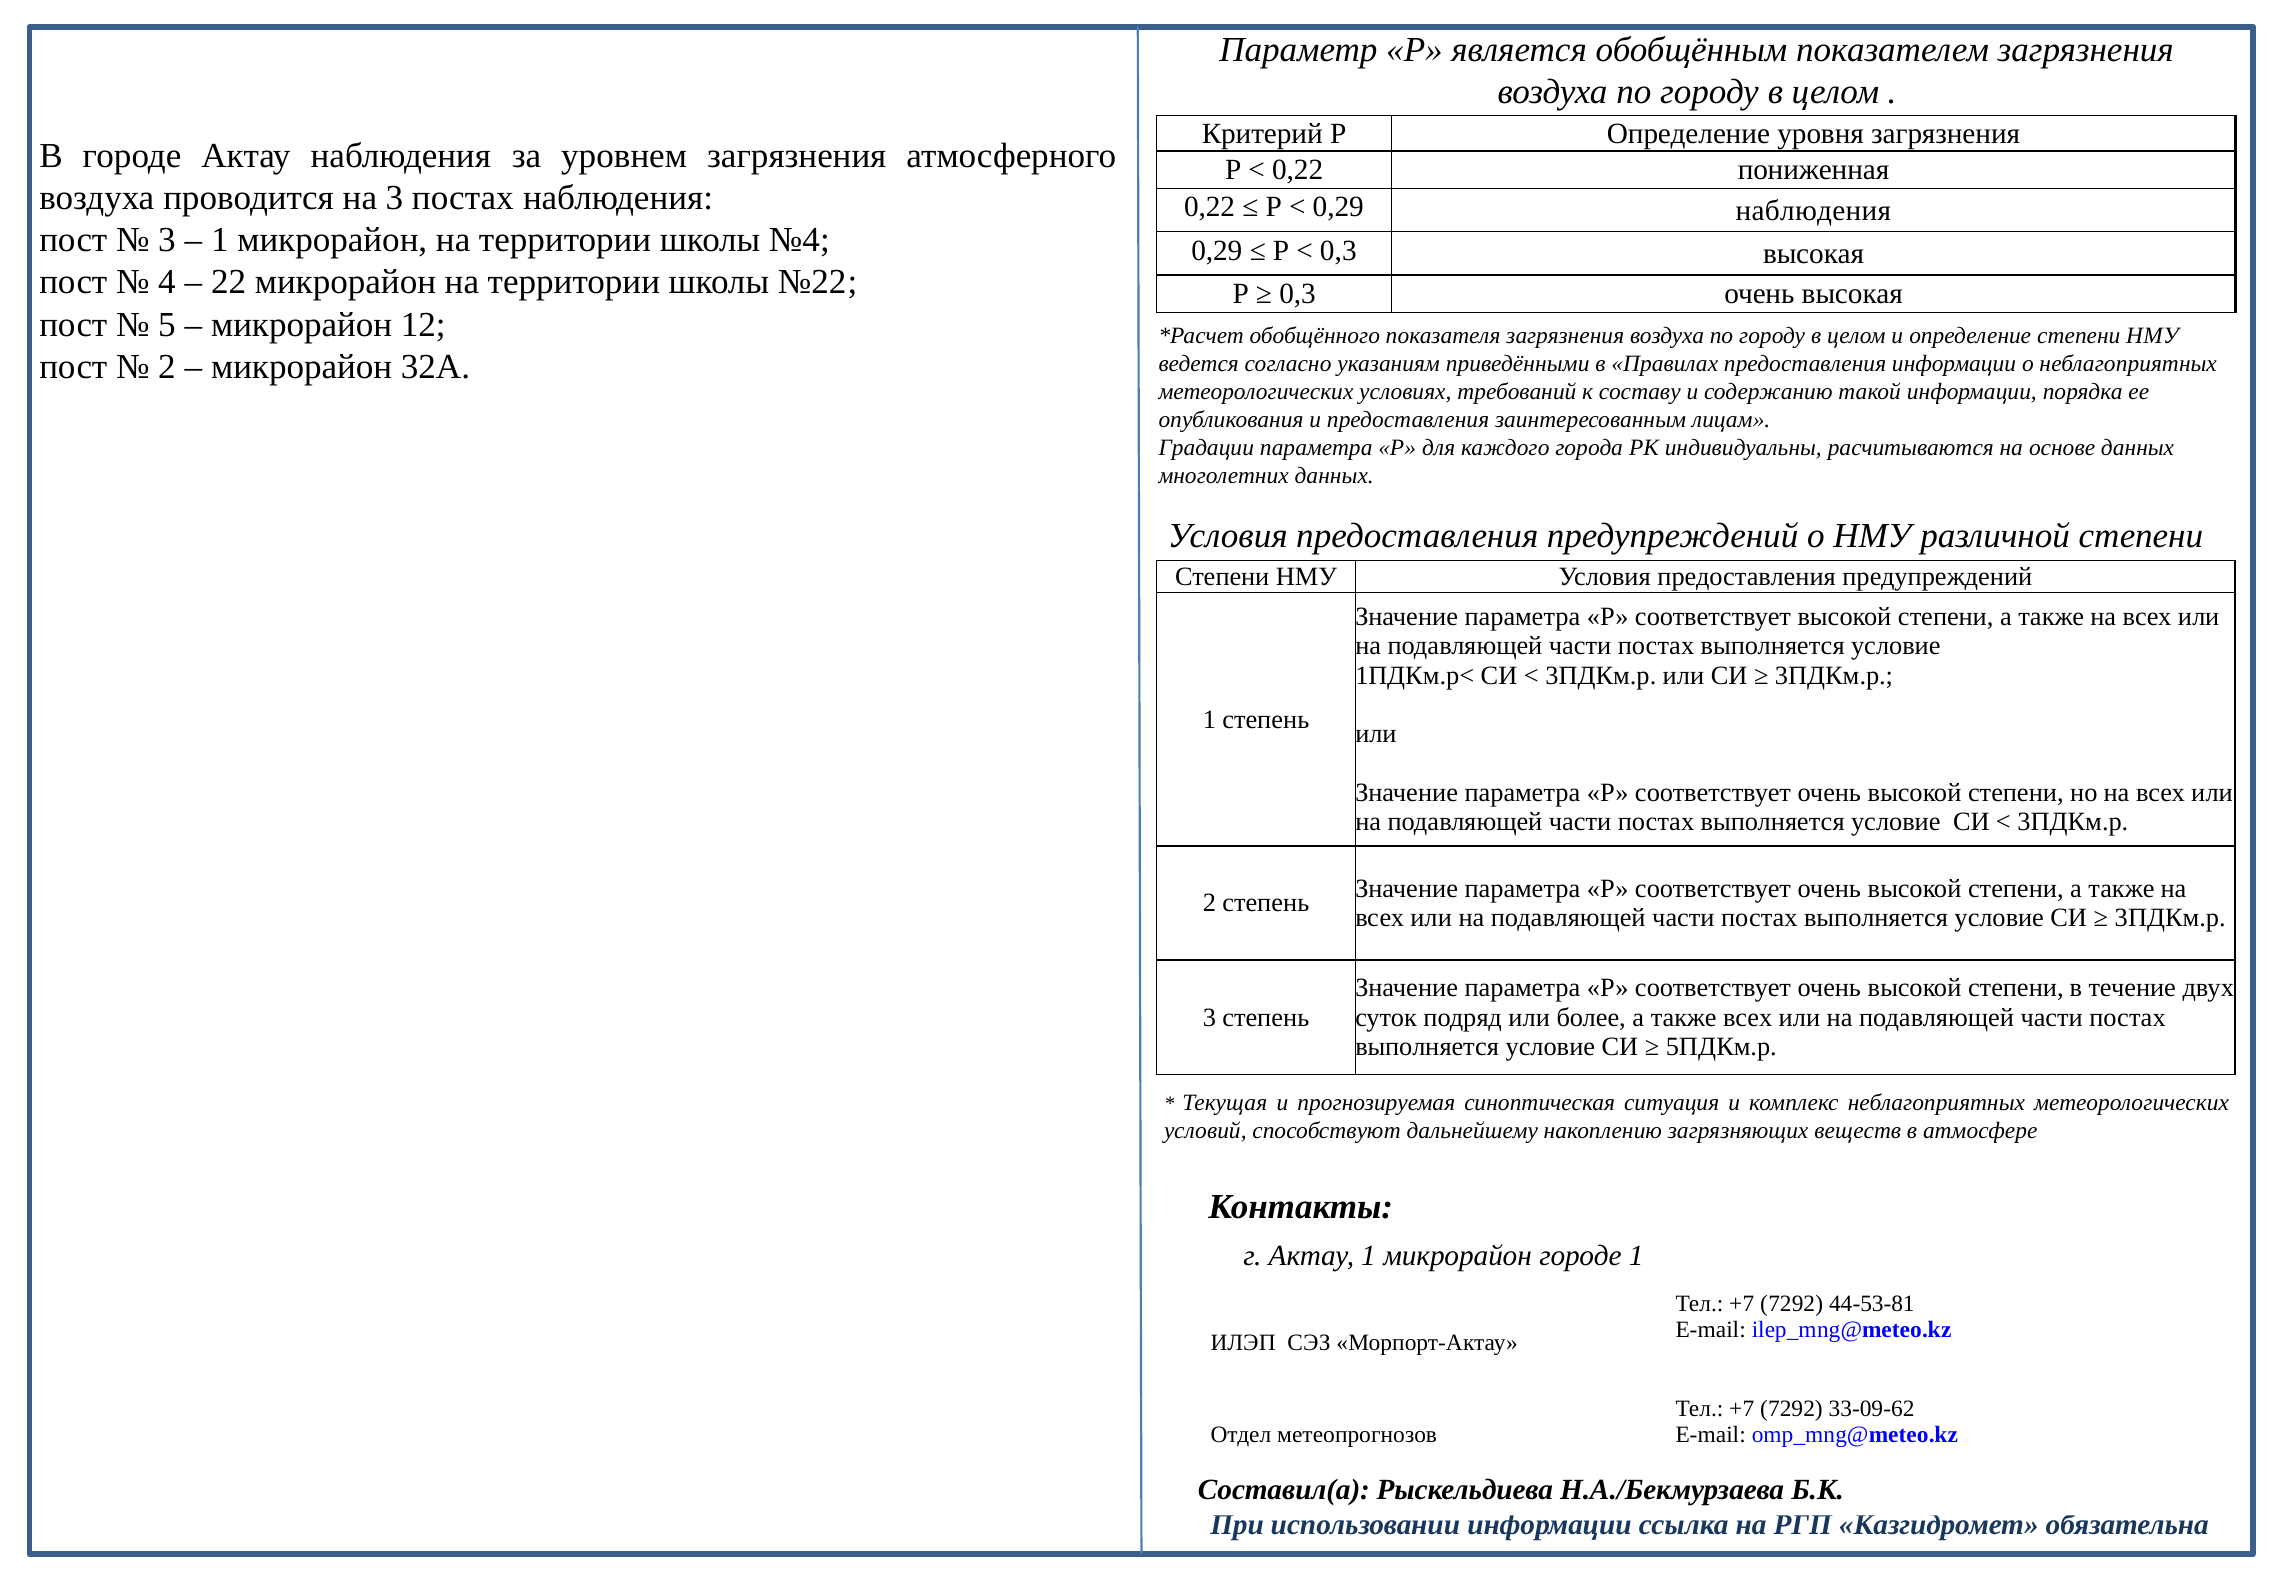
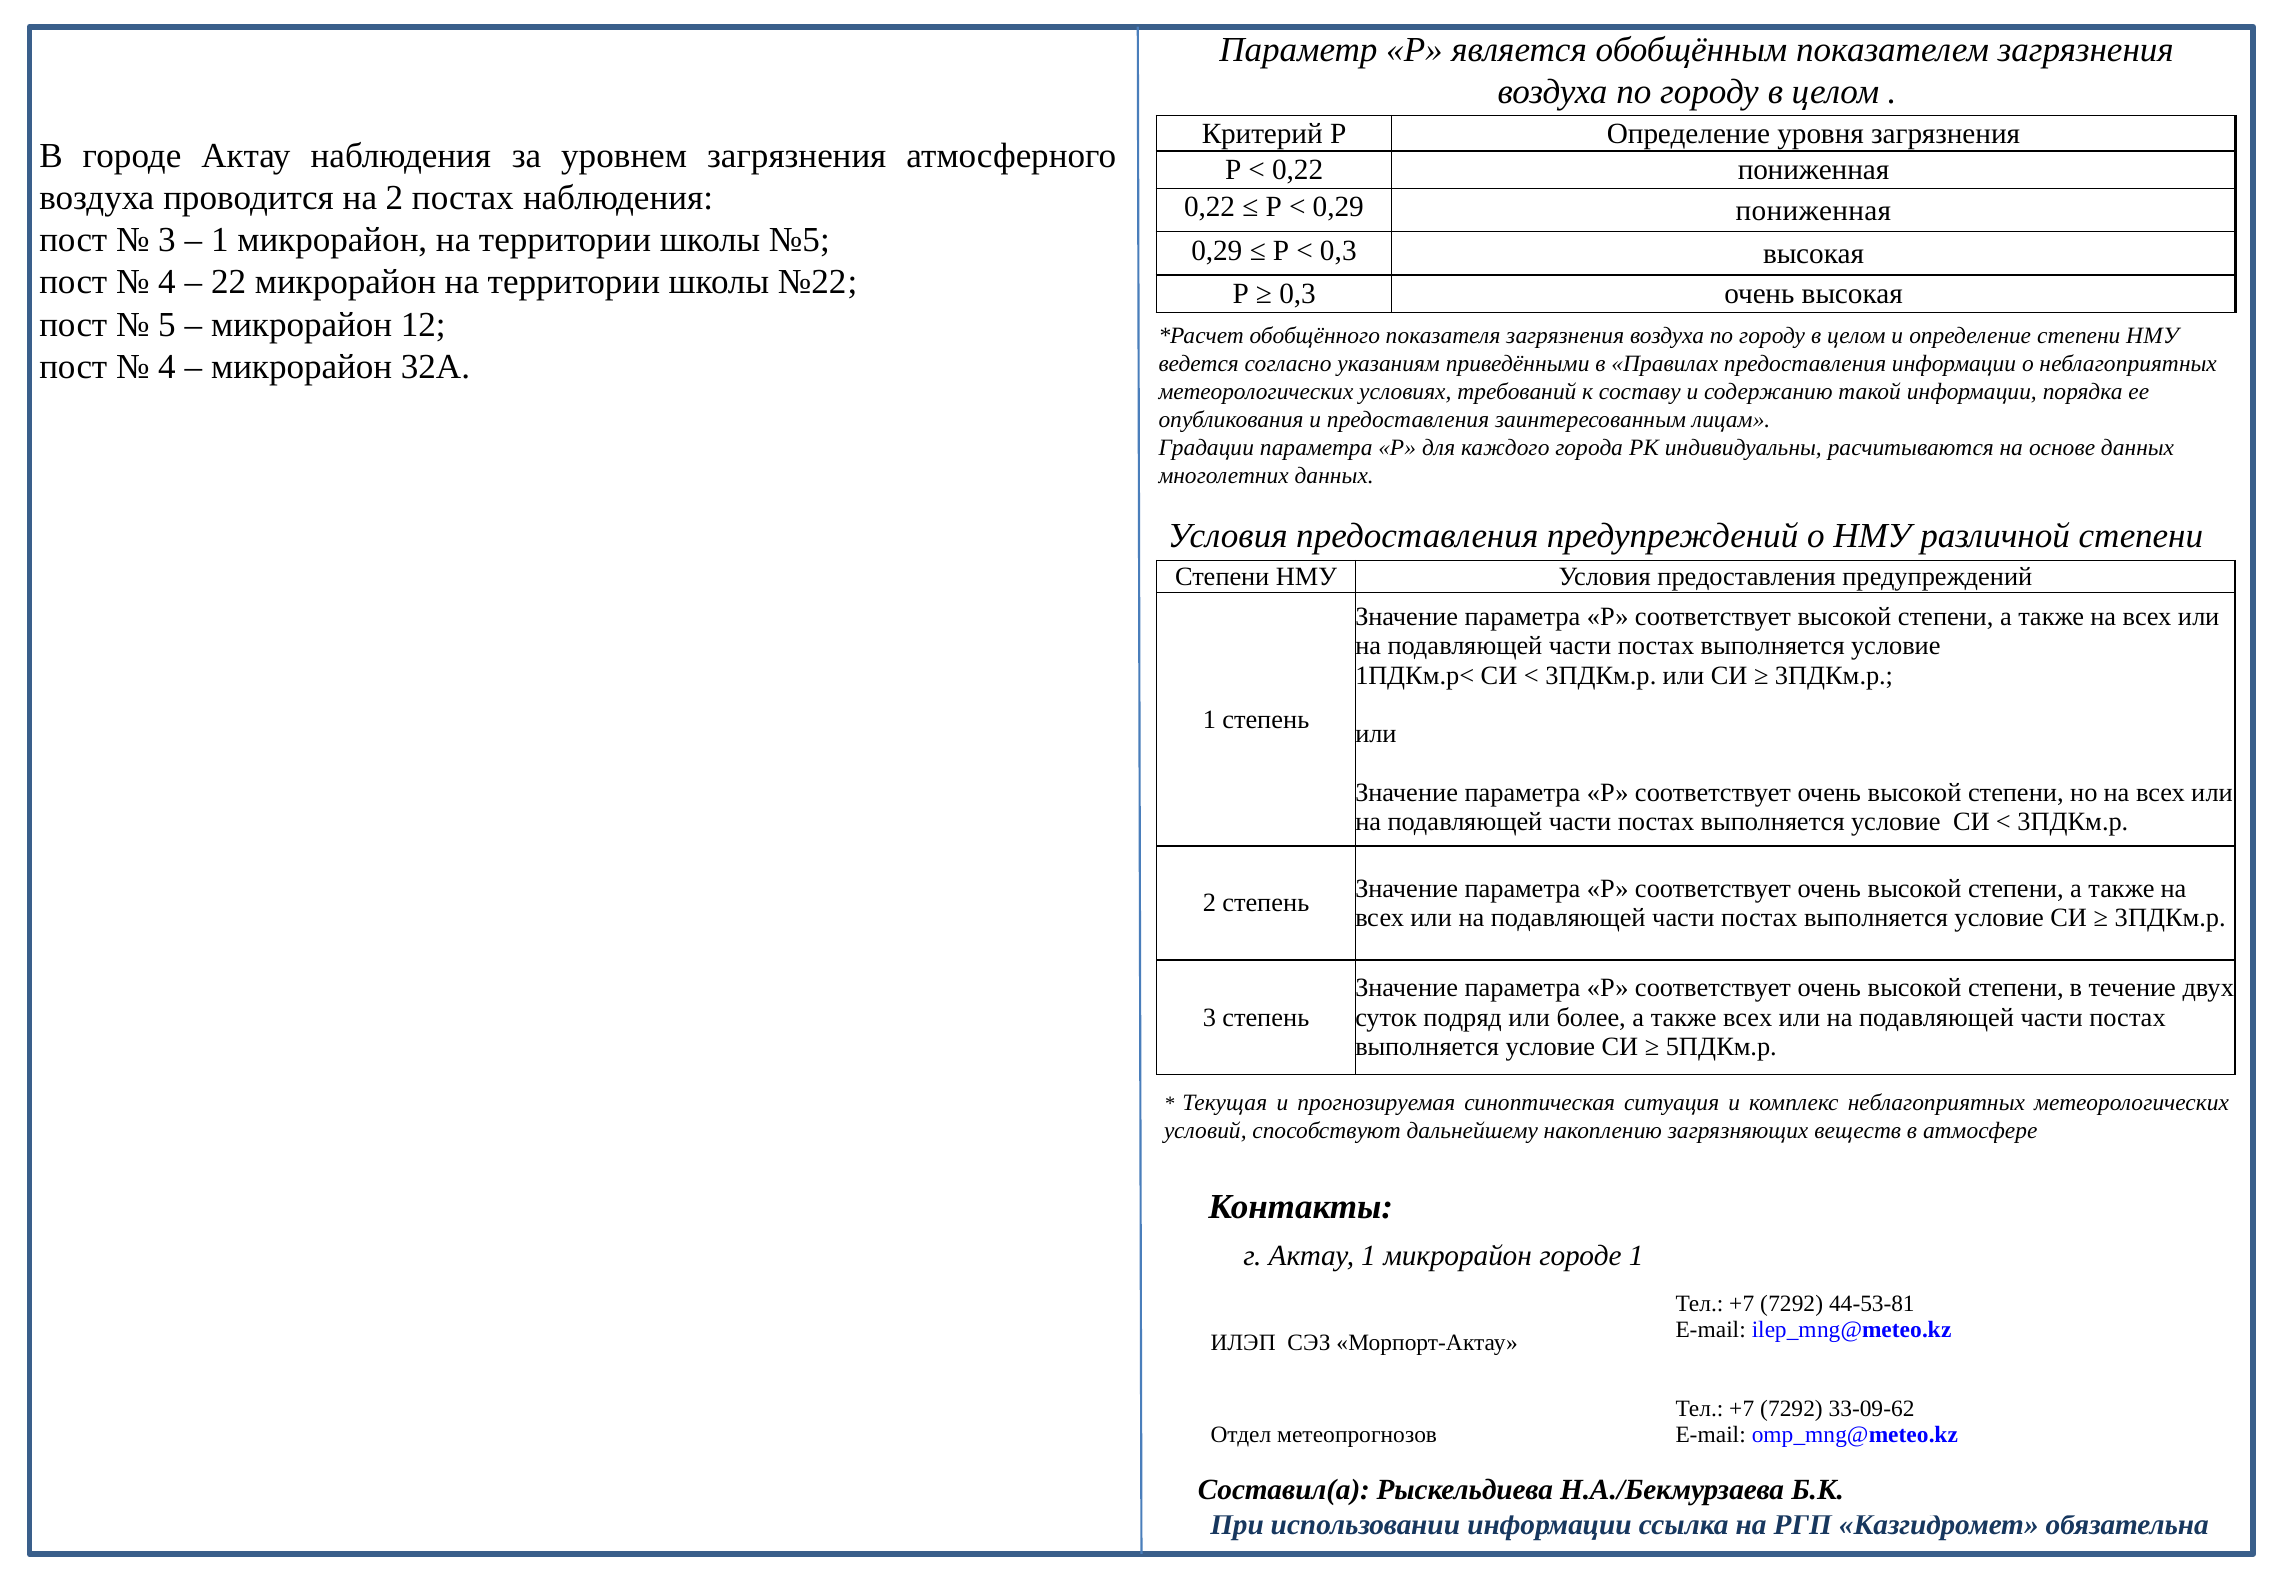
на 3: 3 -> 2
0,29 наблюдения: наблюдения -> пониженная
№4: №4 -> №5
2 at (167, 367): 2 -> 4
